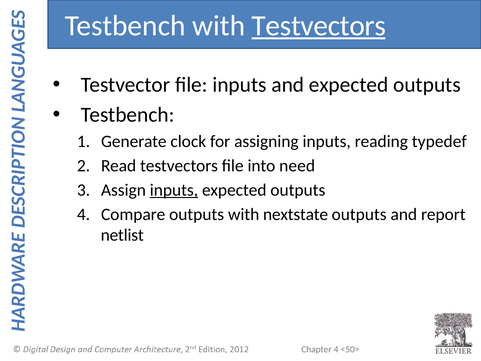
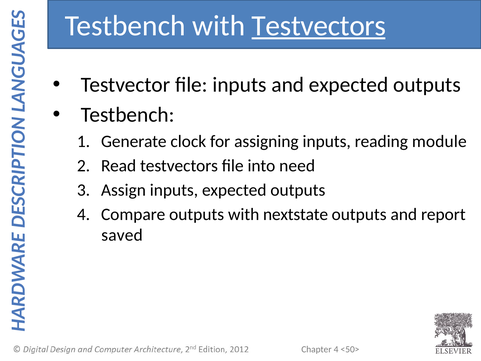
typedef: typedef -> module
inputs at (174, 190) underline: present -> none
netlist: netlist -> saved
